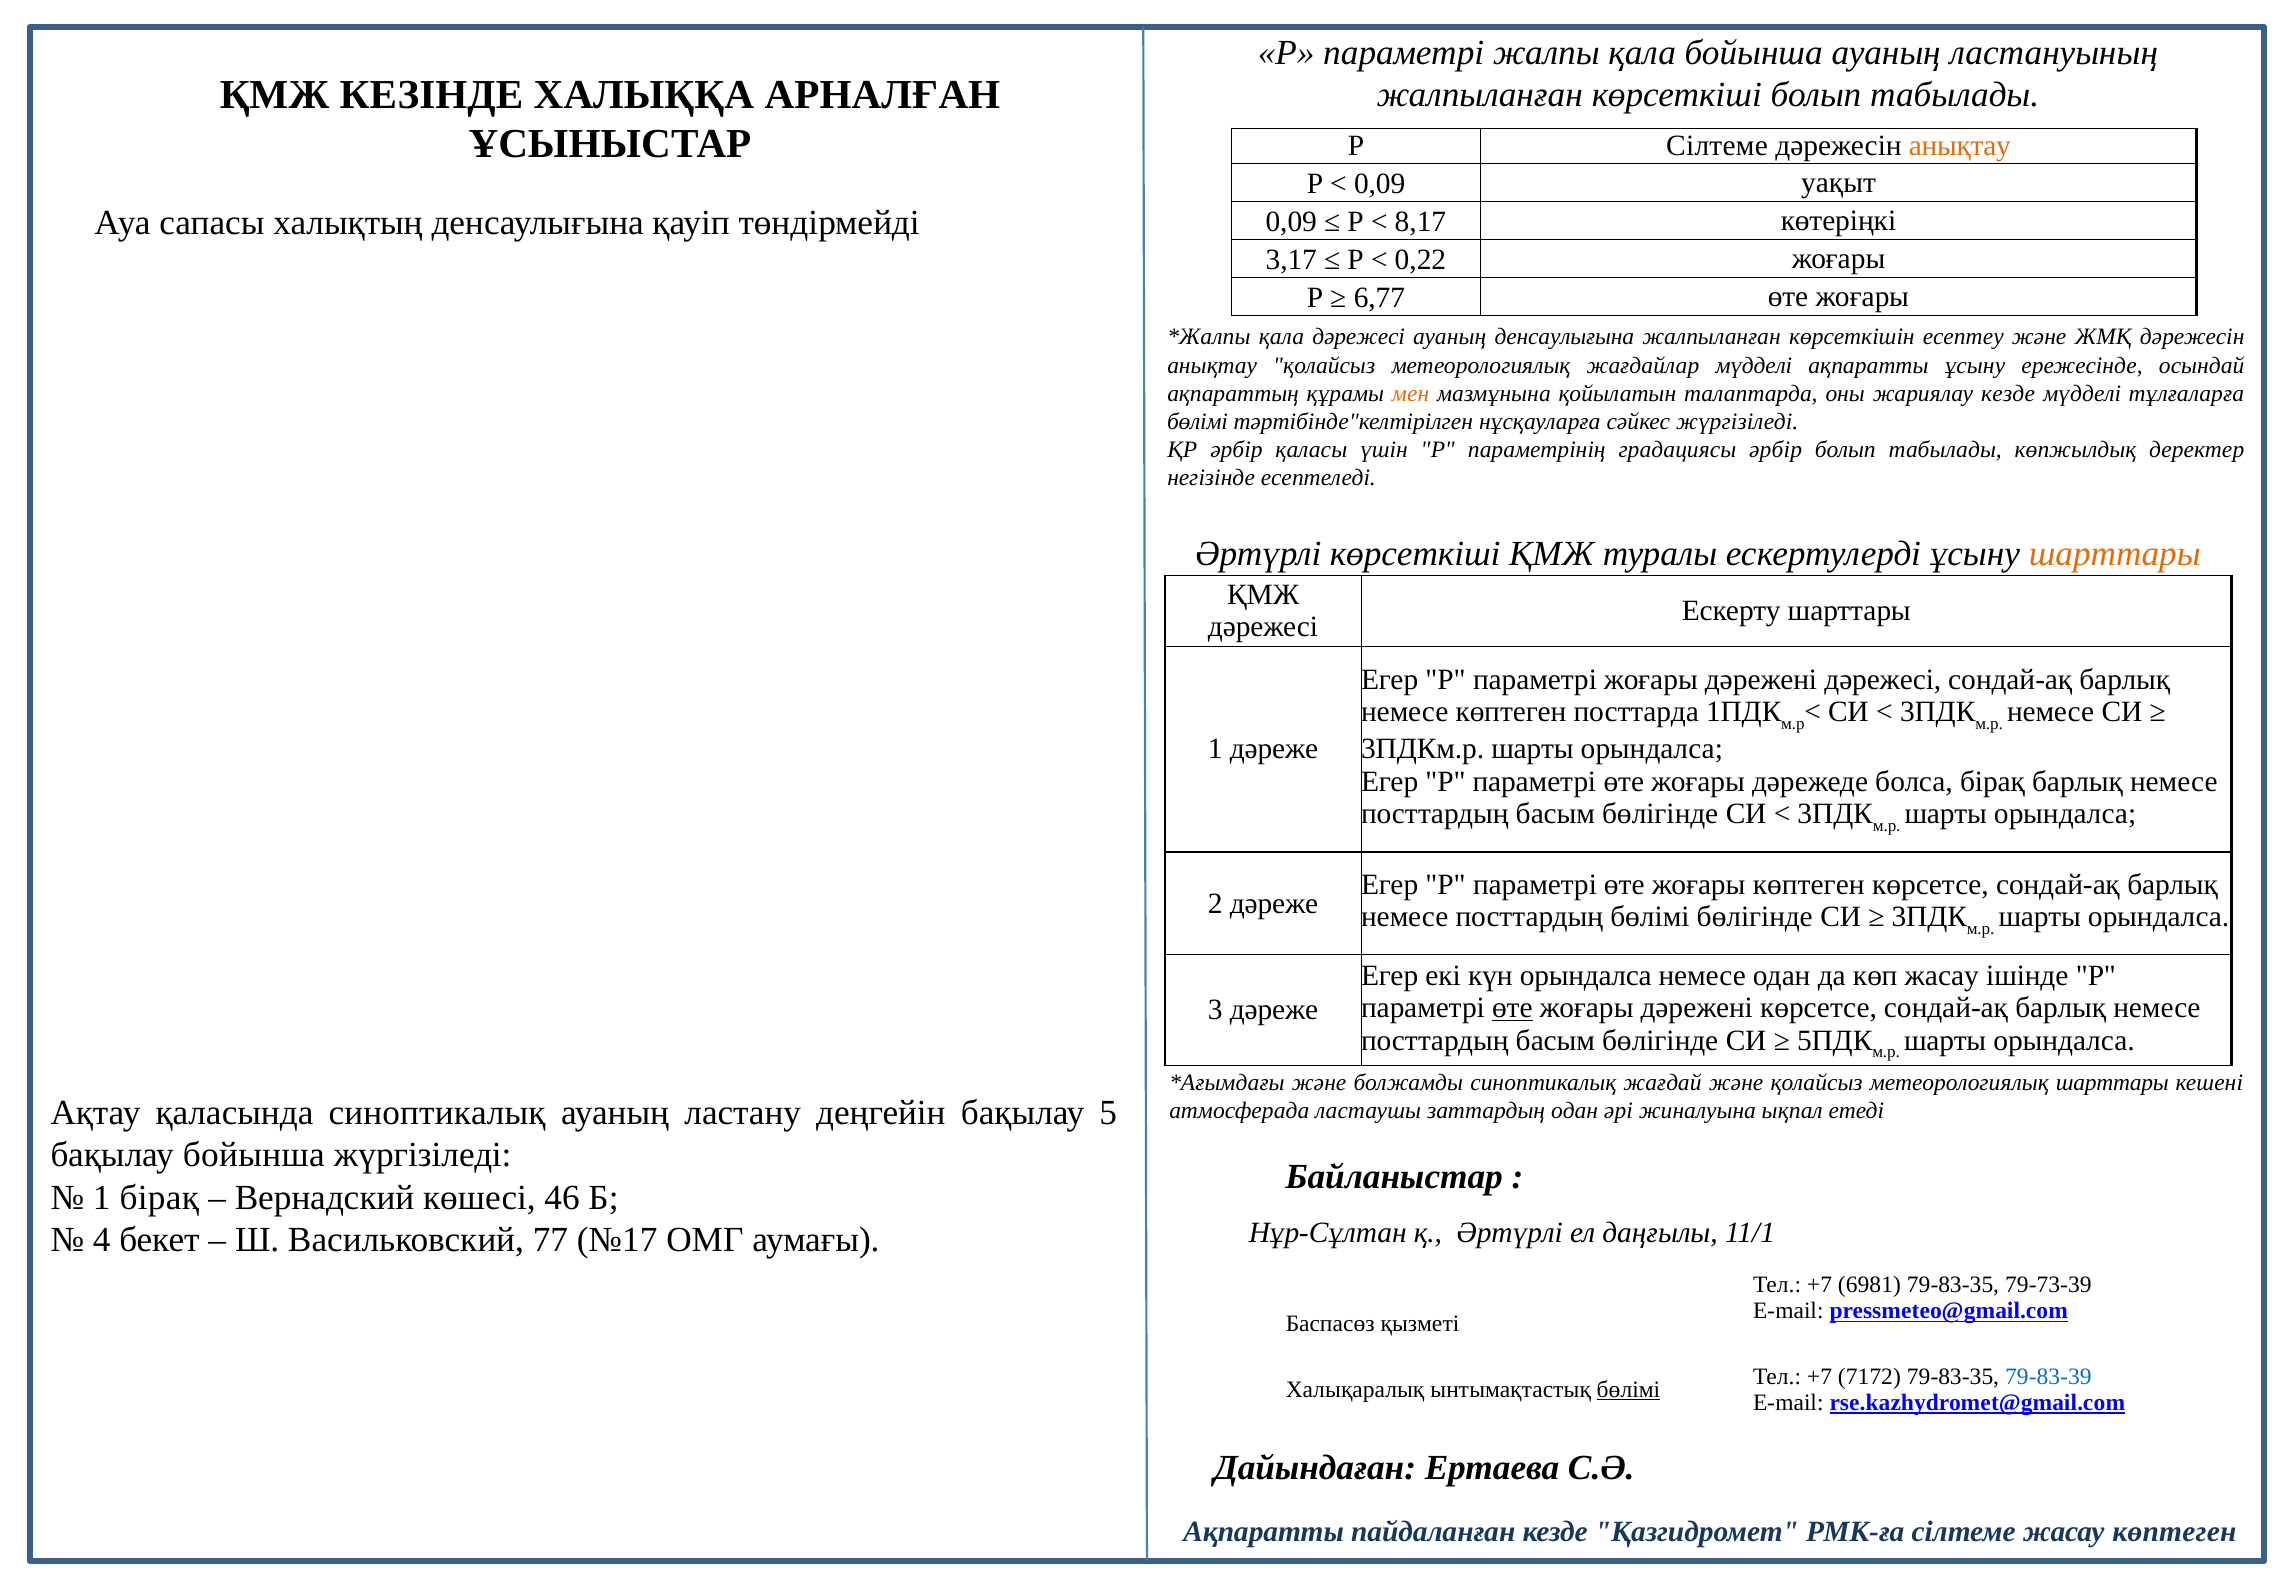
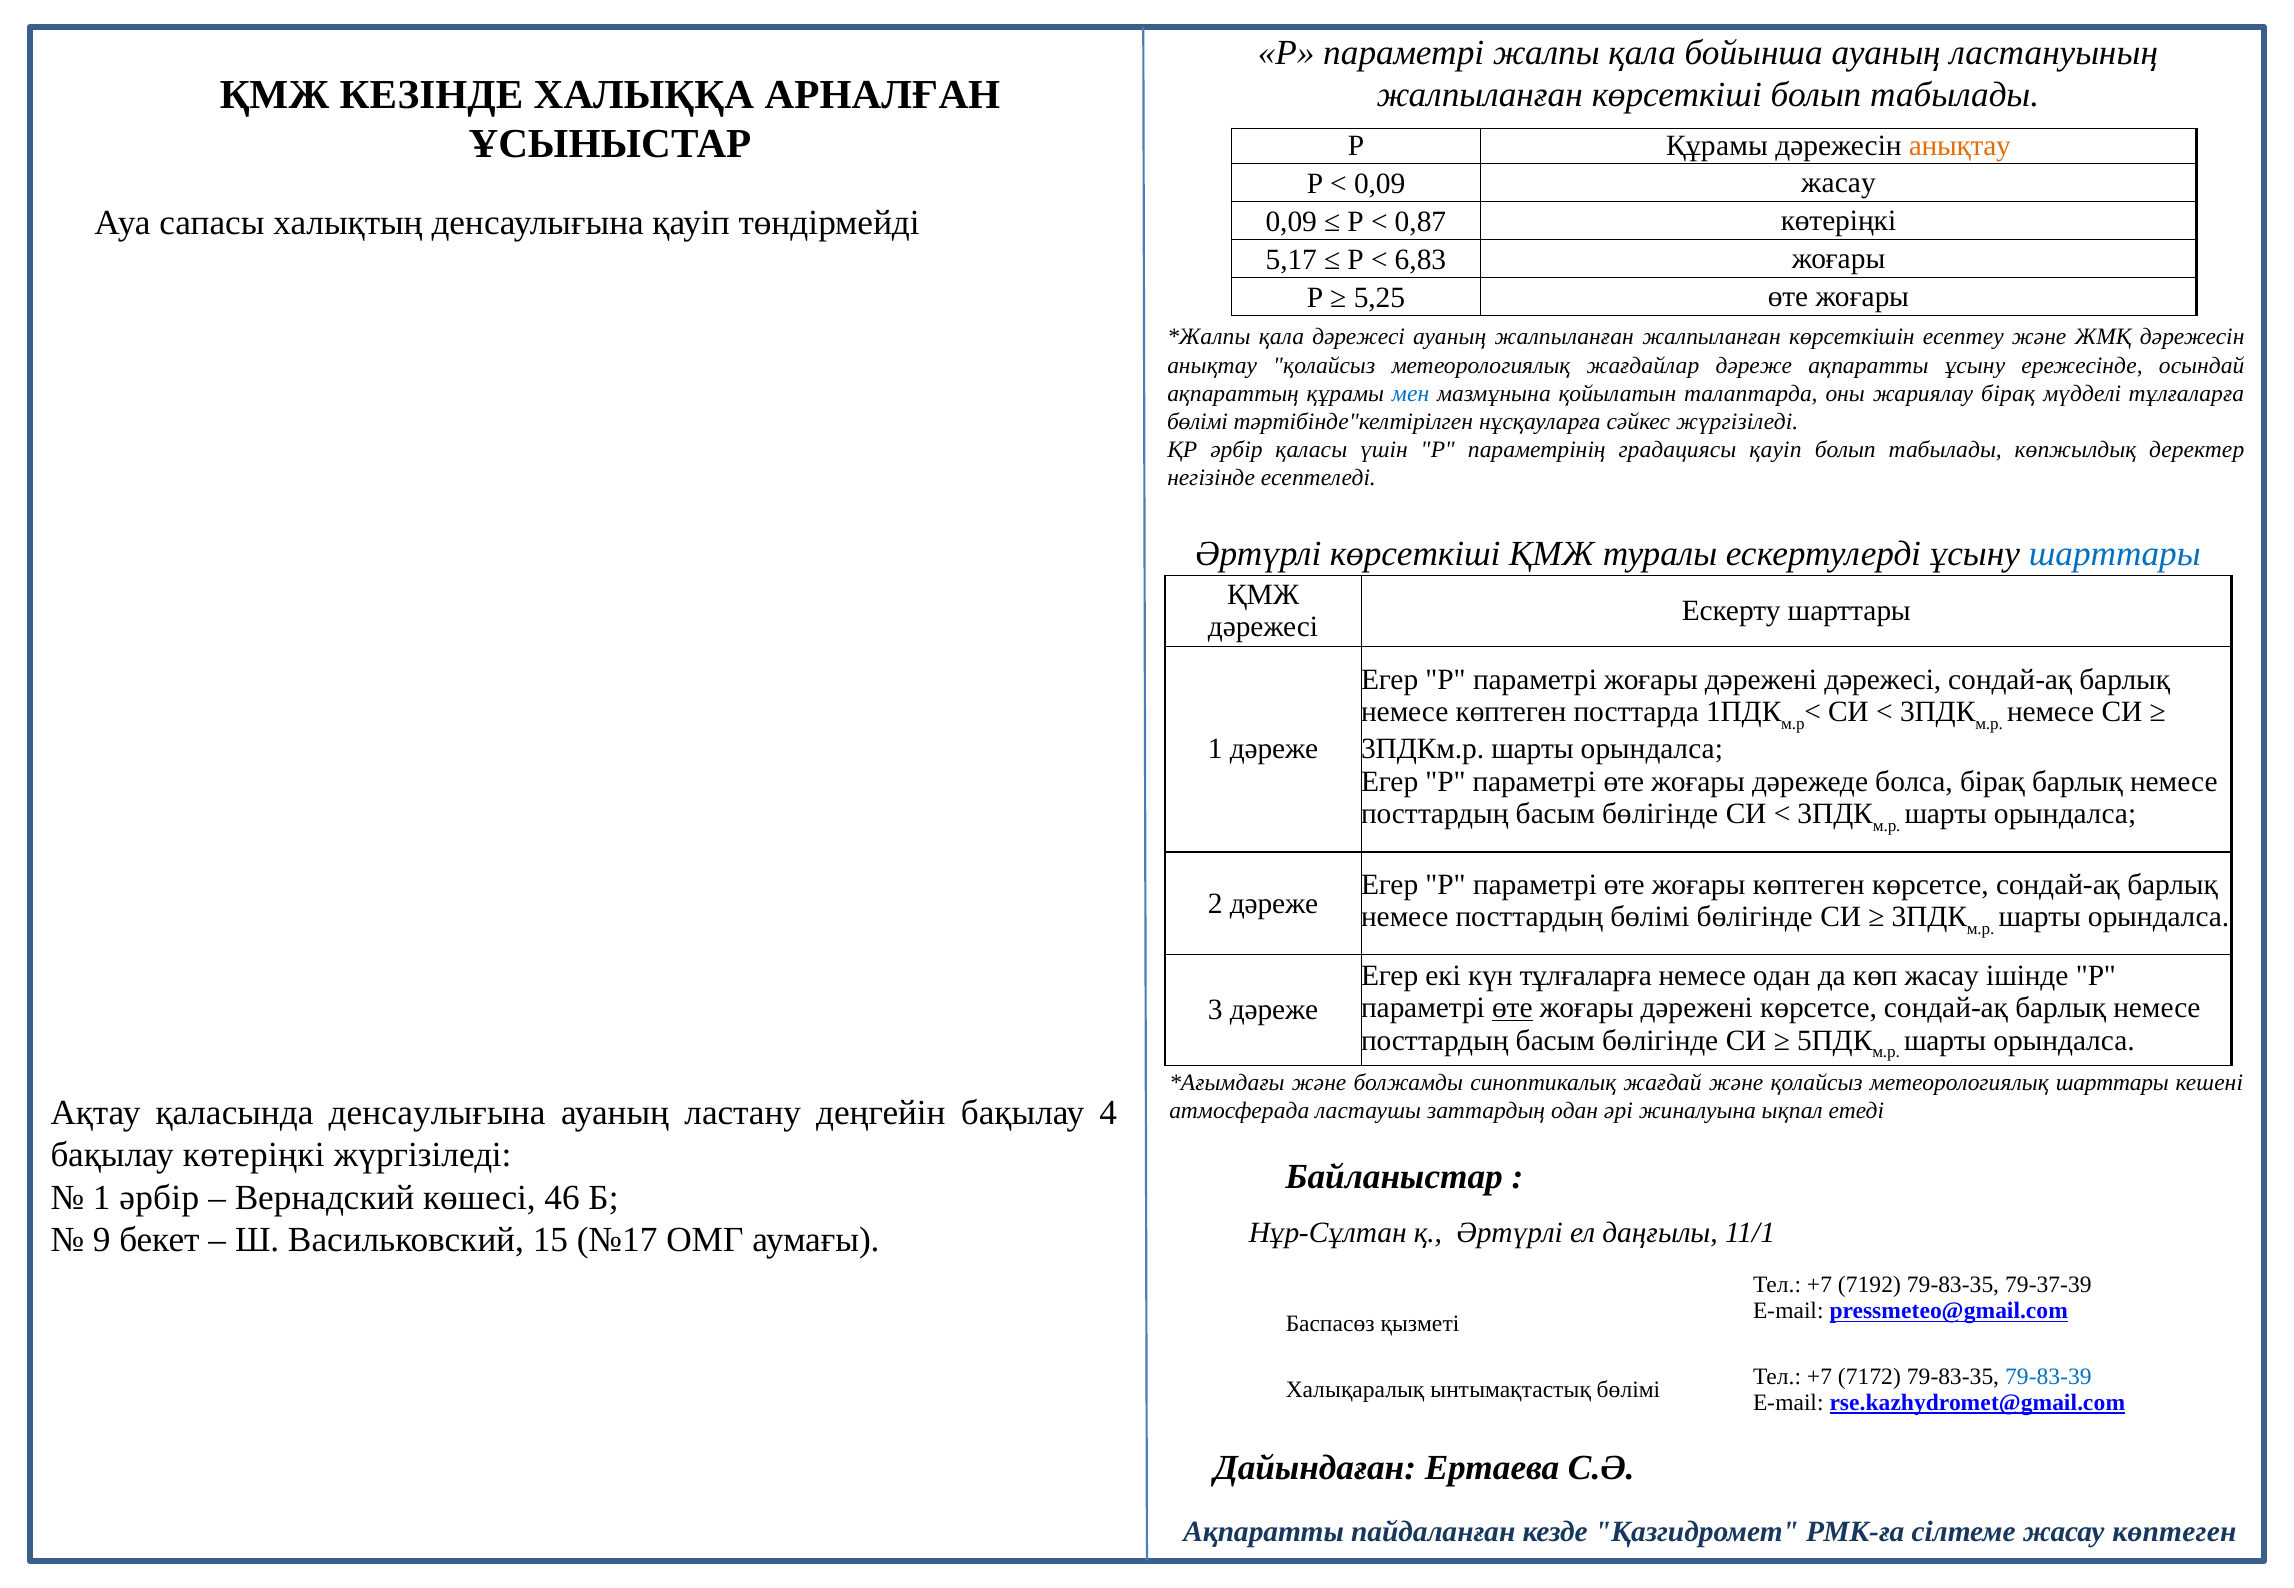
Р Сілтеме: Сілтеме -> Құрамы
0,09 уақыт: уақыт -> жасау
8,17: 8,17 -> 0,87
3,17: 3,17 -> 5,17
0,22: 0,22 -> 6,83
6,77: 6,77 -> 5,25
ауаның денсаулығына: денсаулығына -> жалпыланған
жағдайлар мүдделі: мүдделі -> дәреже
мен colour: orange -> blue
жариялау кезде: кезде -> бірақ
градациясы әрбір: әрбір -> қауіп
шарттары at (2115, 554) colour: orange -> blue
күн орындалса: орындалса -> тұлғаларға
қаласында синоптикалық: синоптикалық -> денсаулығына
5: 5 -> 4
бақылау бойынша: бойынша -> көтеріңкі
1 бірақ: бірақ -> әрбір
4: 4 -> 9
77: 77 -> 15
6981: 6981 -> 7192
79-73-39: 79-73-39 -> 79-37-39
бөлімі at (1628, 1390) underline: present -> none
